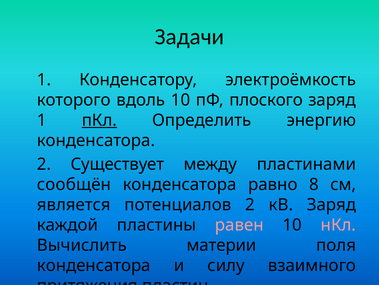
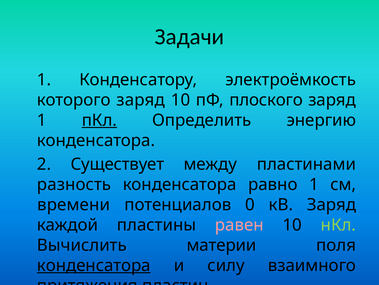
которого вдоль: вдоль -> заряд
сообщён: сообщён -> разность
равно 8: 8 -> 1
является: является -> времени
потенциалов 2: 2 -> 0
нКл colour: pink -> light green
конденсатора at (94, 265) underline: none -> present
